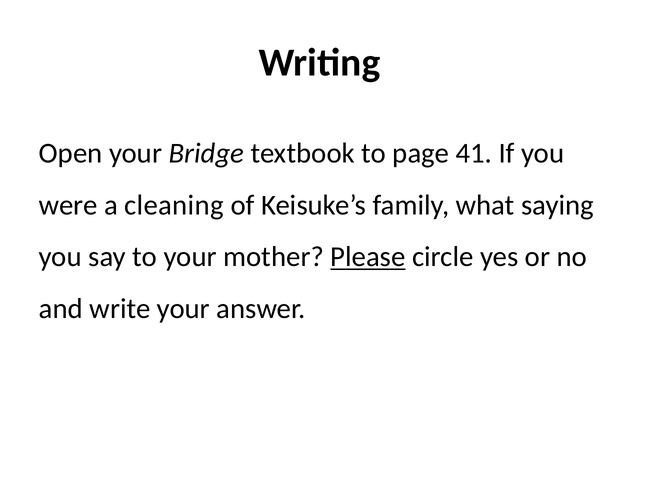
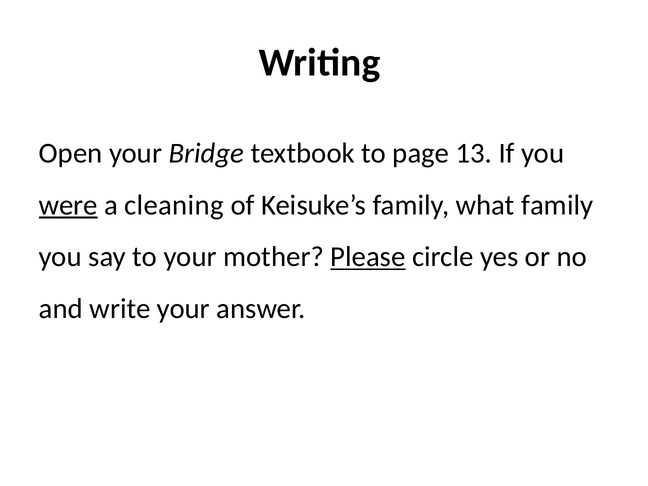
41: 41 -> 13
were underline: none -> present
what saying: saying -> family
